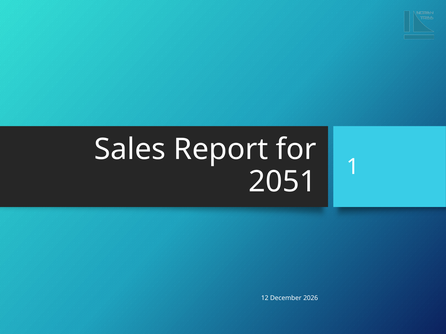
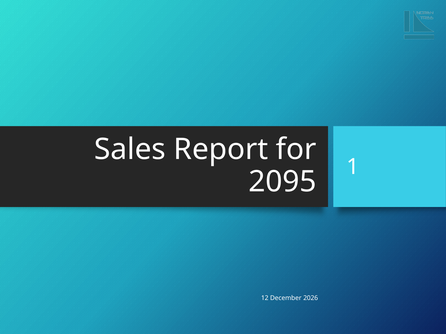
2051: 2051 -> 2095
